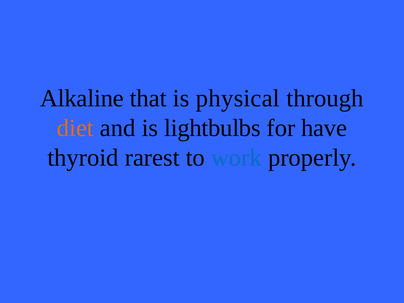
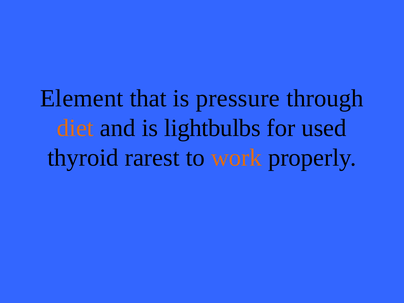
Alkaline: Alkaline -> Element
physical: physical -> pressure
have: have -> used
work colour: blue -> orange
